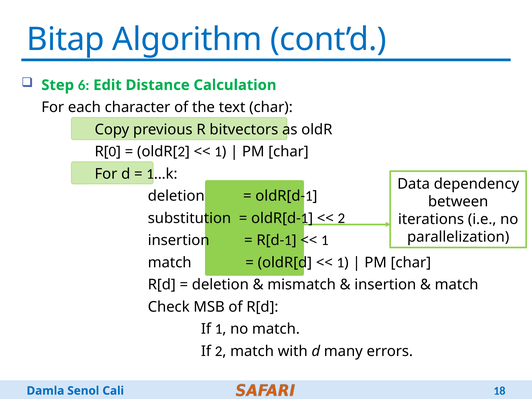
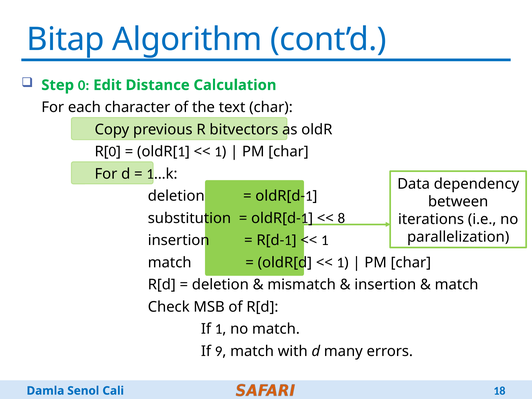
Step 6: 6 -> 0
2 at (181, 152): 2 -> 1
2 at (341, 218): 2 -> 8
If 2: 2 -> 9
